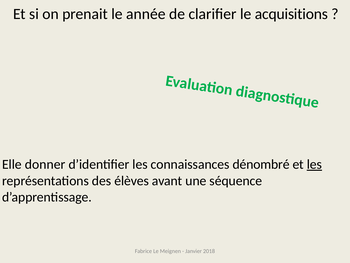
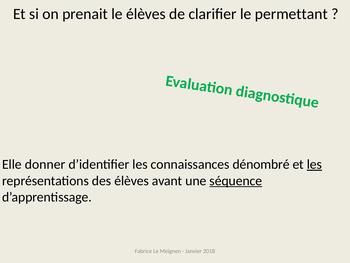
le année: année -> élèves
acquisitions: acquisitions -> permettant
séquence underline: none -> present
